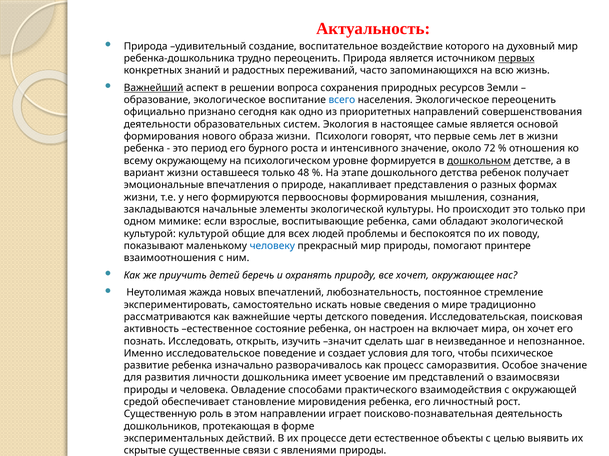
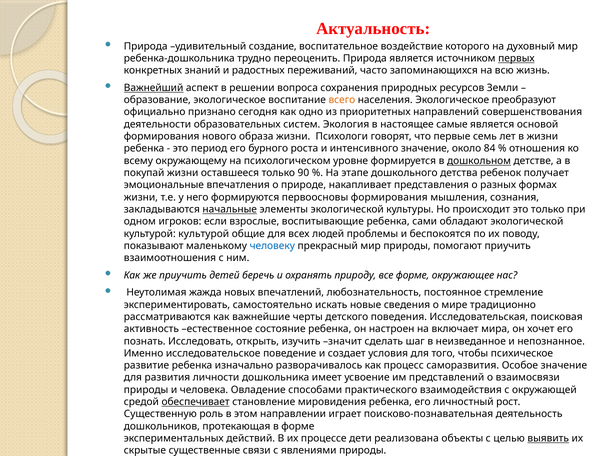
всего colour: blue -> orange
Экологическое переоценить: переоценить -> преобразуют
72: 72 -> 84
вариант: вариант -> покупай
48: 48 -> 90
начальные underline: none -> present
мимике: мимике -> игроков
помогают принтере: принтере -> приучить
все хочет: хочет -> форме
обеспечивает underline: none -> present
дети естественное: естественное -> реализована
выявить underline: none -> present
